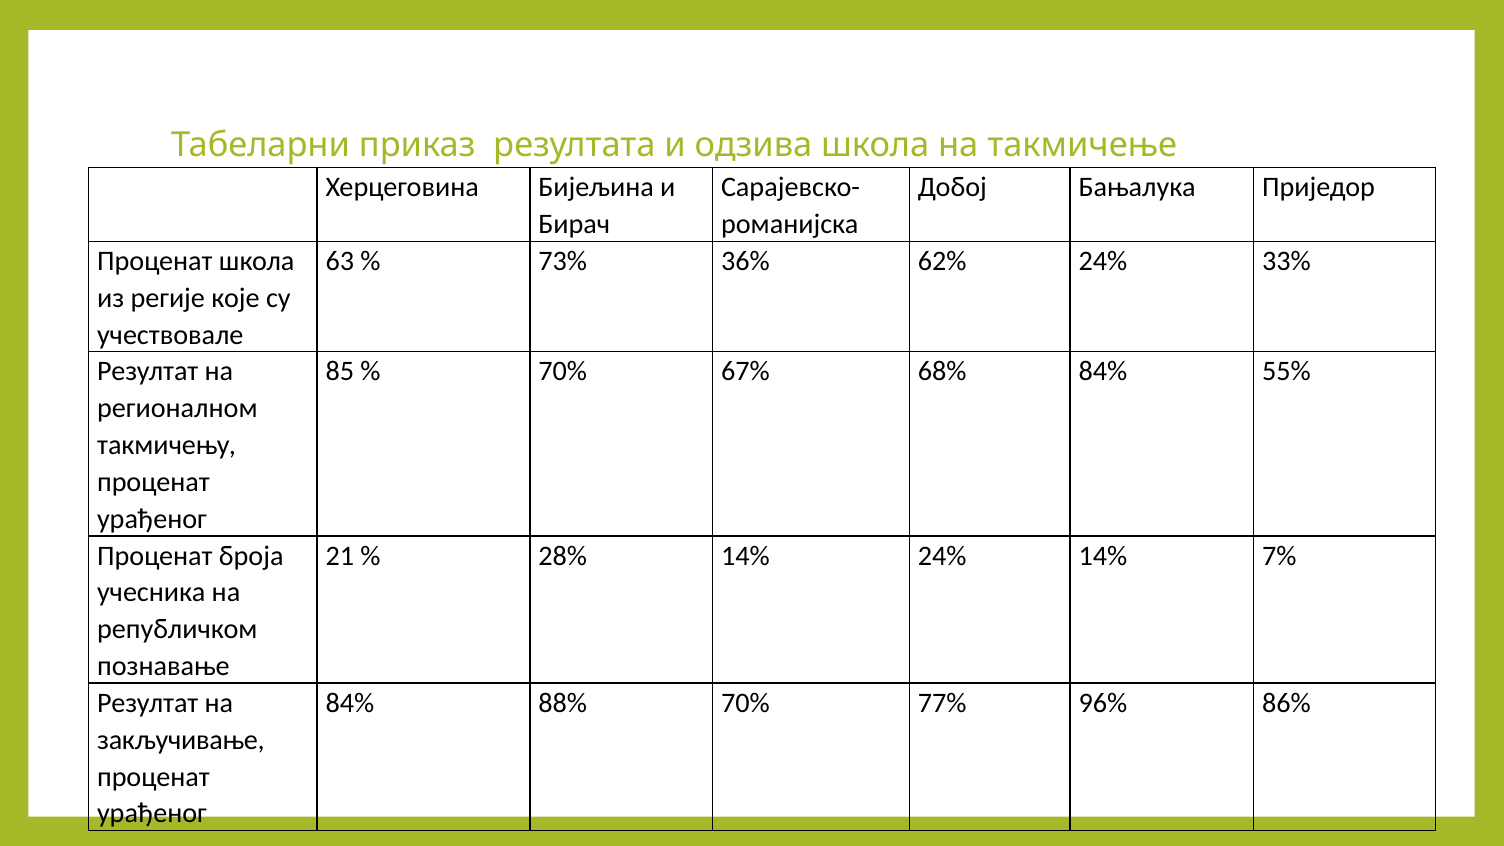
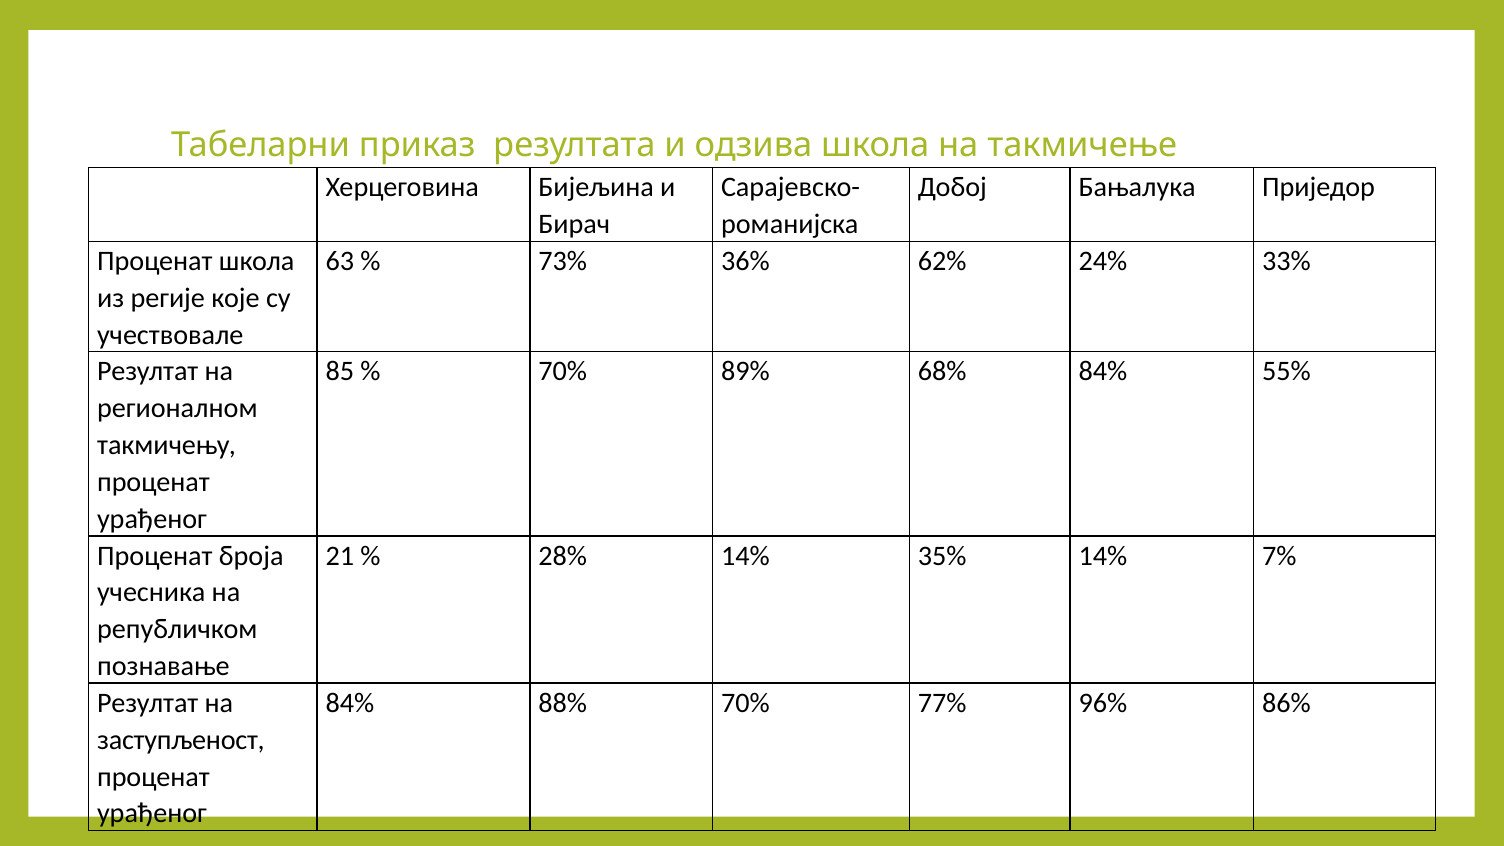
67%: 67% -> 89%
14% 24%: 24% -> 35%
закључивање: закључивање -> заступљеност
